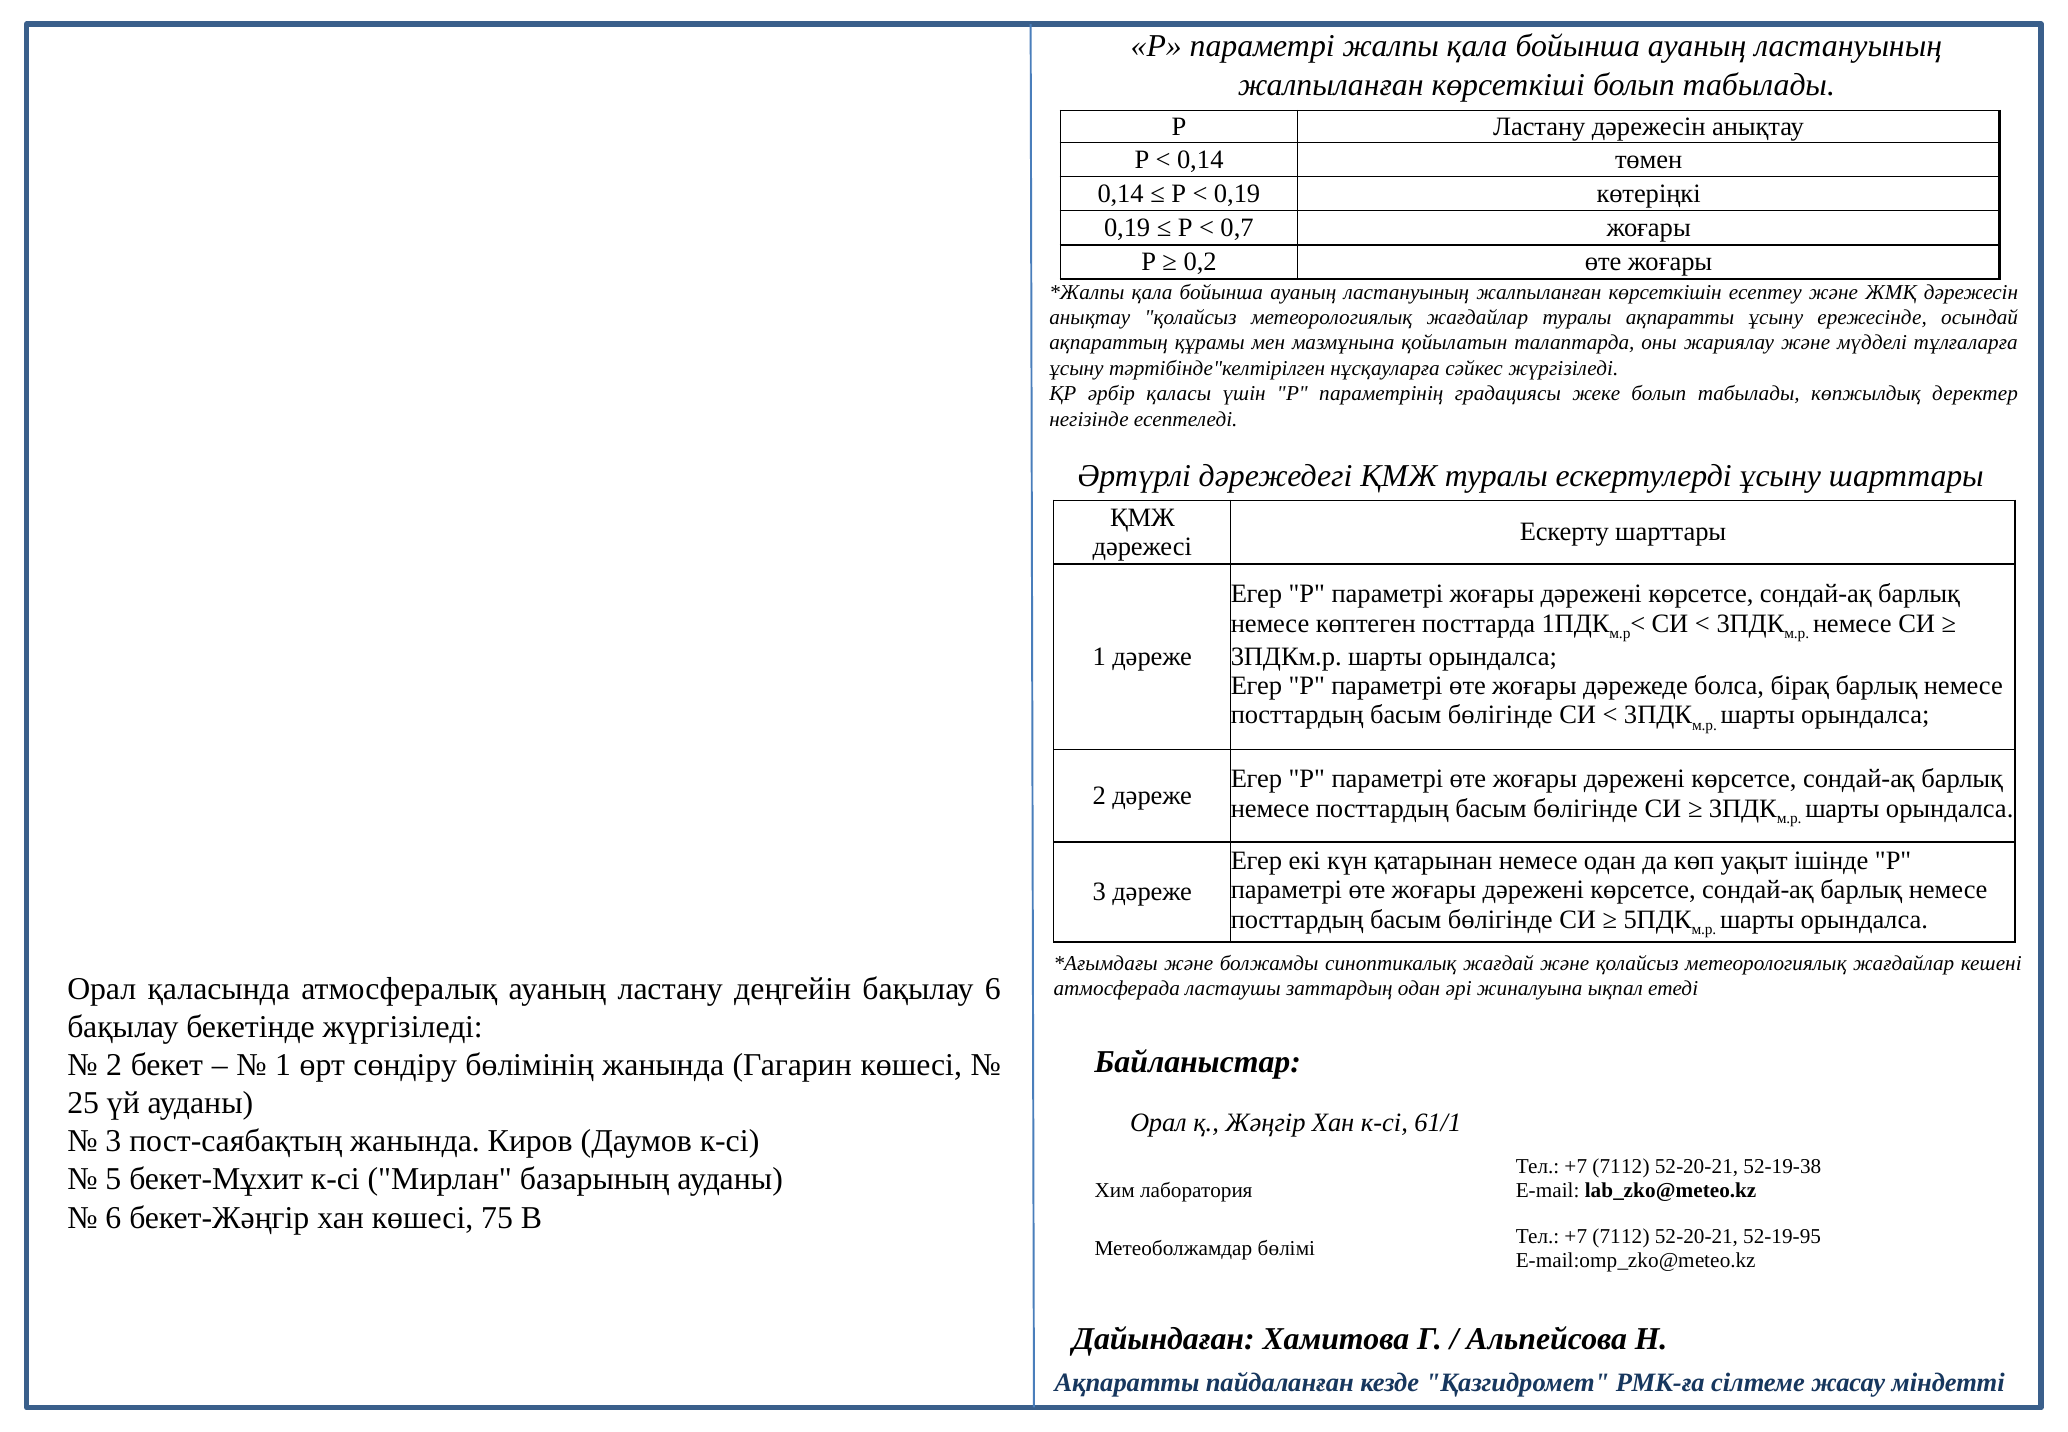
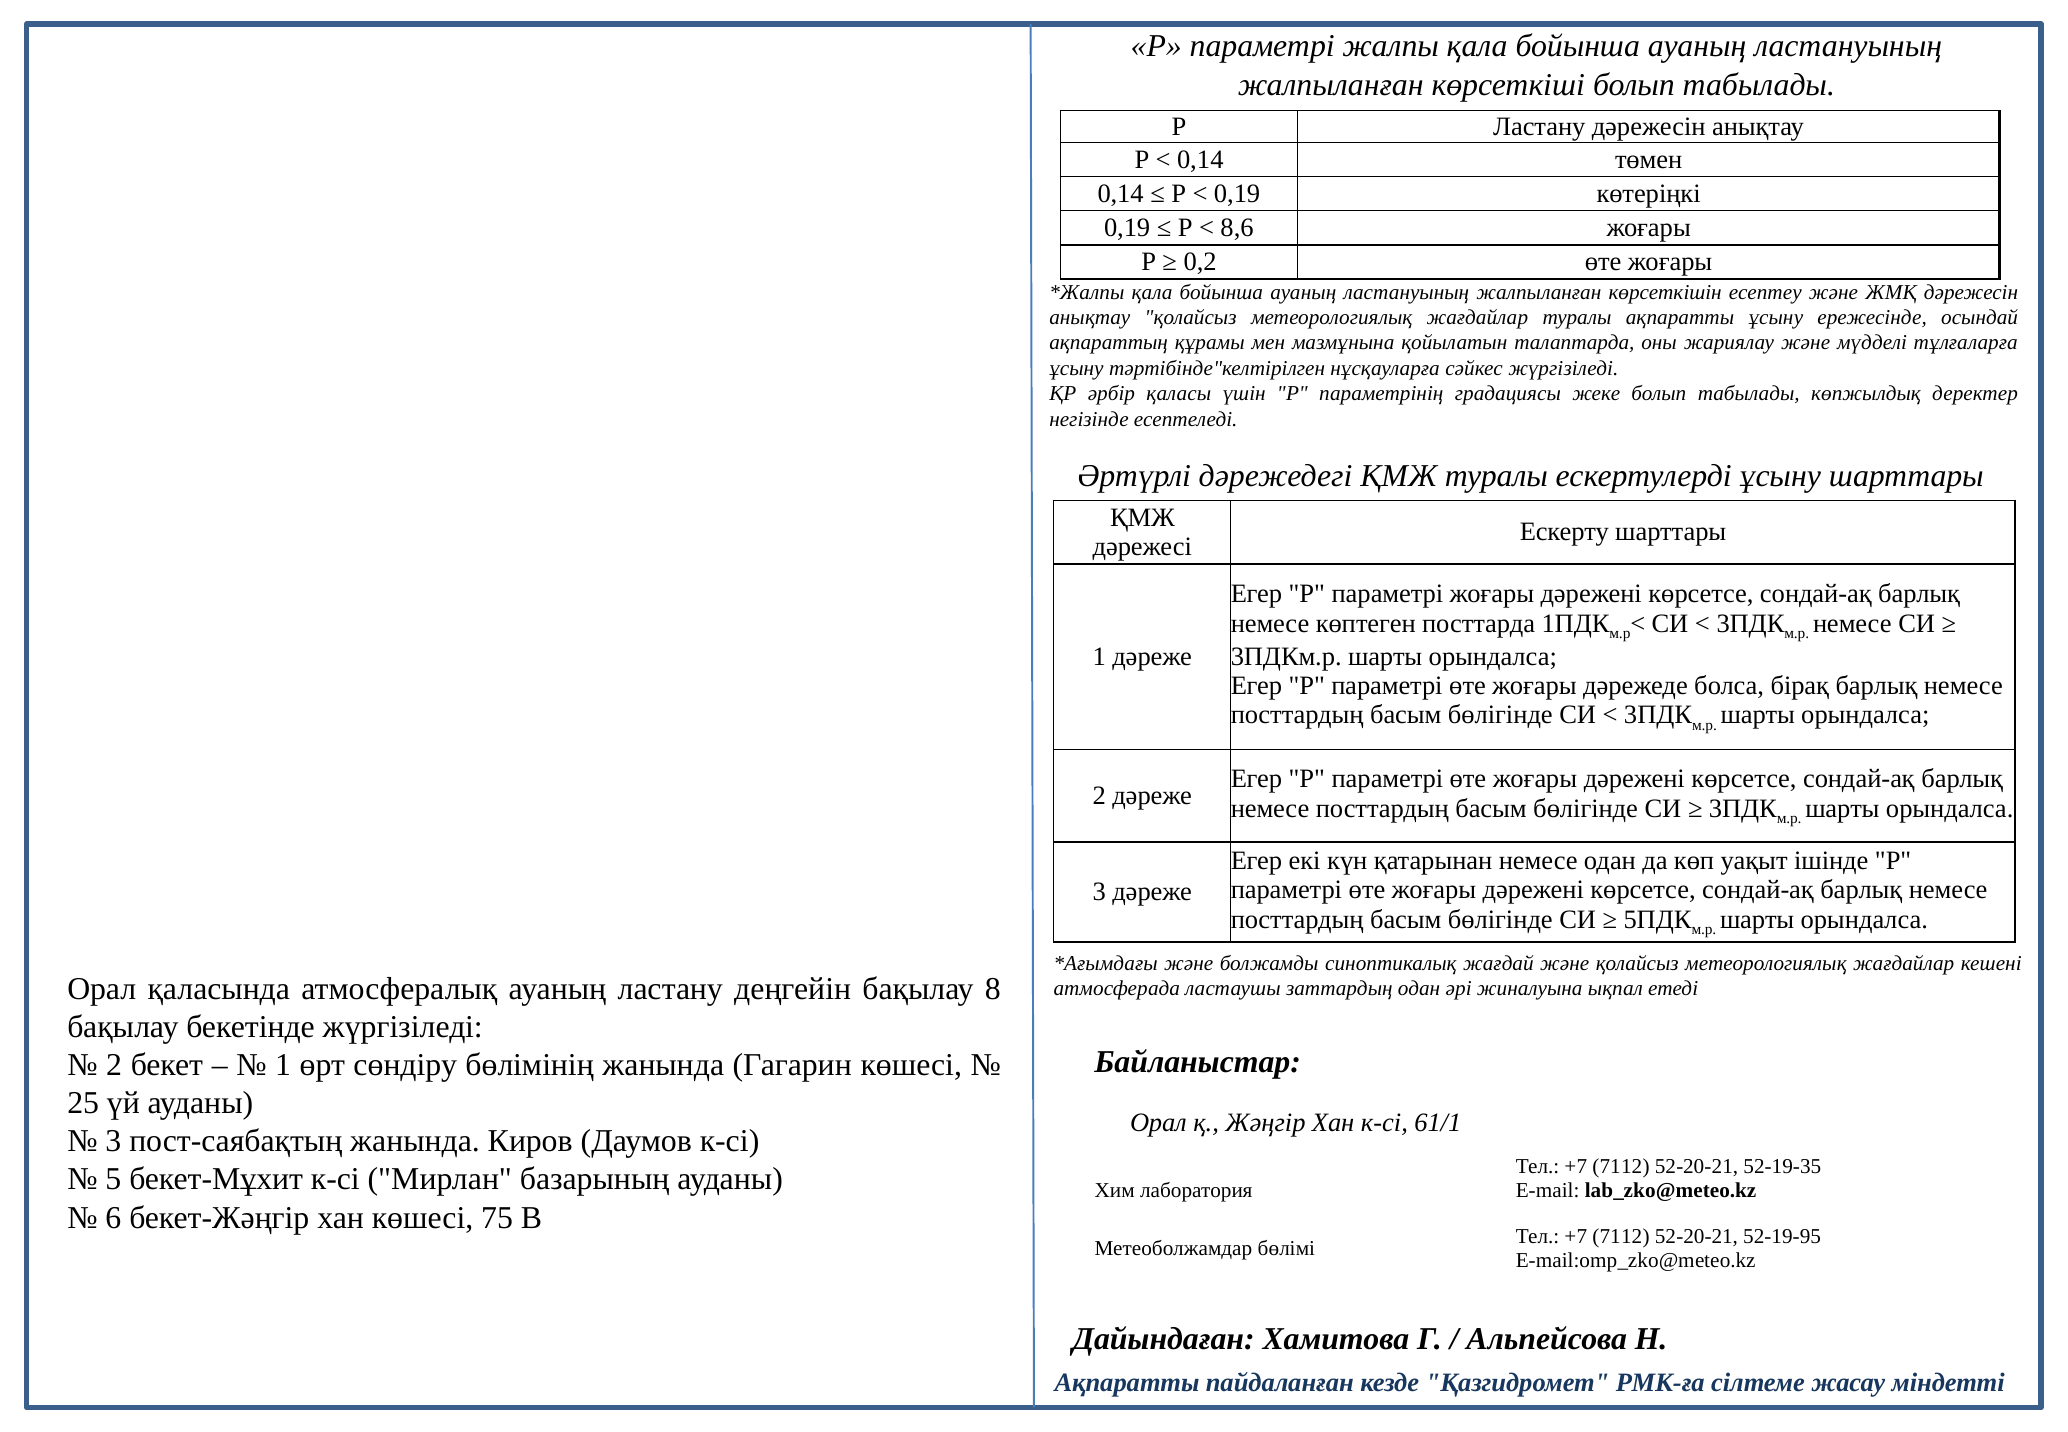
0,7: 0,7 -> 8,6
бақылау 6: 6 -> 8
52-19-38: 52-19-38 -> 52-19-35
